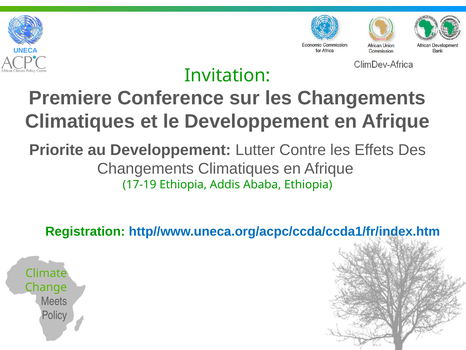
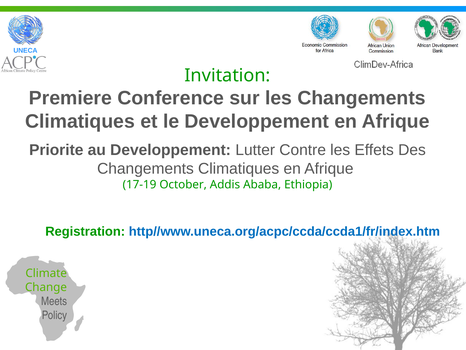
17-19 Ethiopia: Ethiopia -> October
